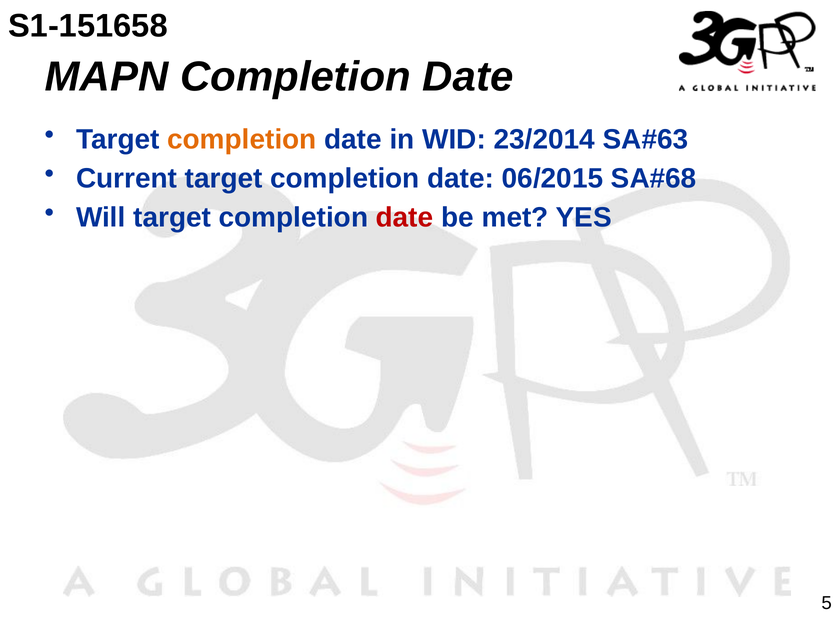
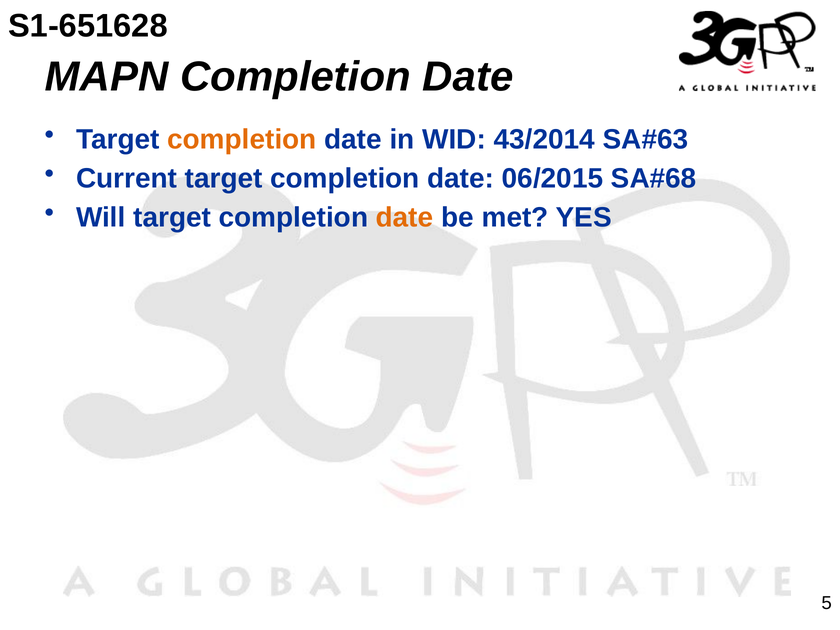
S1-151658: S1-151658 -> S1-651628
23/2014: 23/2014 -> 43/2014
date at (405, 218) colour: red -> orange
